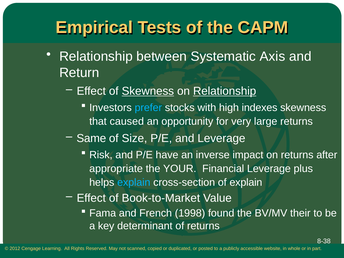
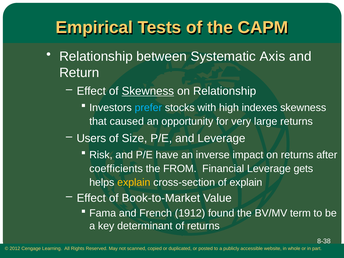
Relationship at (225, 91) underline: present -> none
Same: Same -> Users
appropriate: appropriate -> coefficients
YOUR: YOUR -> FROM
plus: plus -> gets
explain at (134, 183) colour: light blue -> yellow
1998: 1998 -> 1912
their: their -> term
